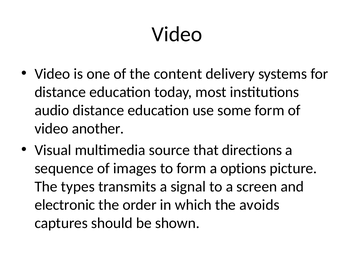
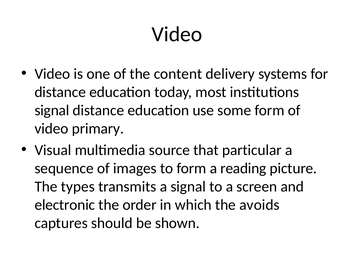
audio at (52, 111): audio -> signal
another: another -> primary
directions: directions -> particular
options: options -> reading
